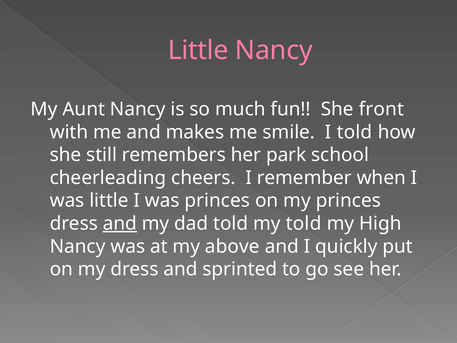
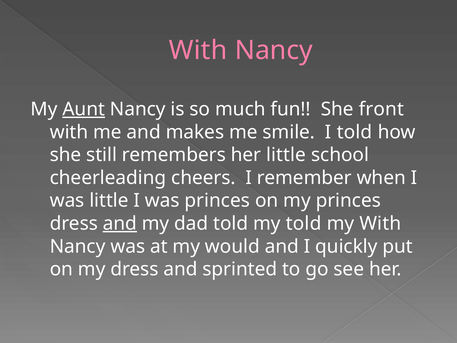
Little at (198, 50): Little -> With
Aunt underline: none -> present
her park: park -> little
my High: High -> With
above: above -> would
